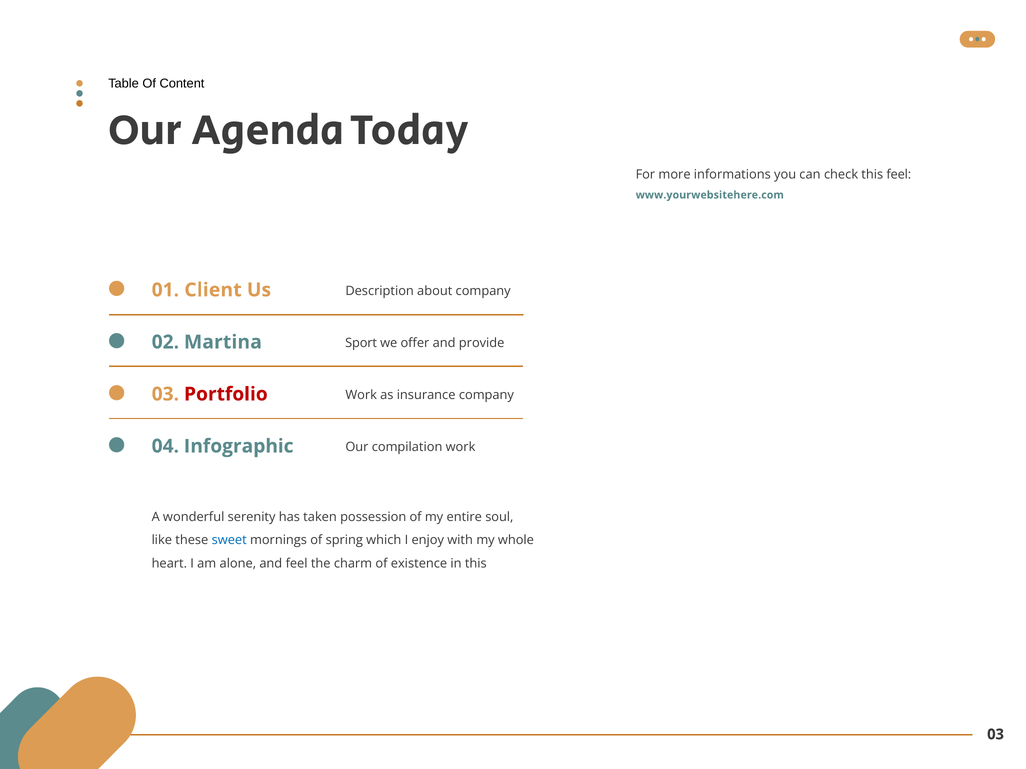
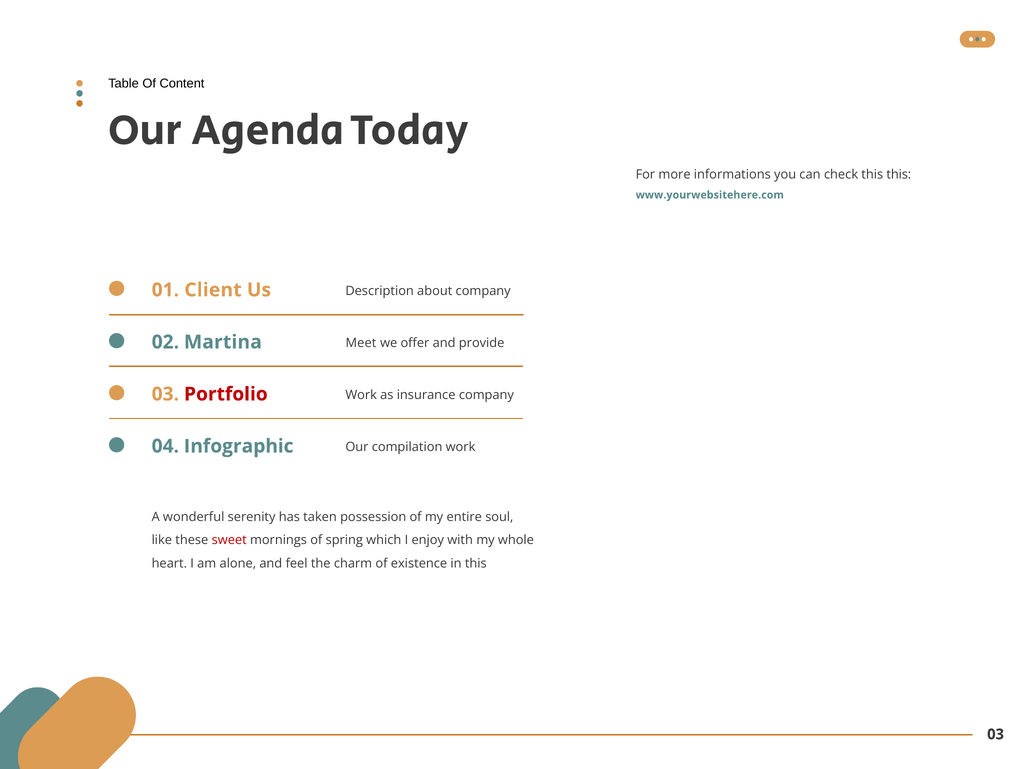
this feel: feel -> this
Sport: Sport -> Meet
sweet colour: blue -> red
